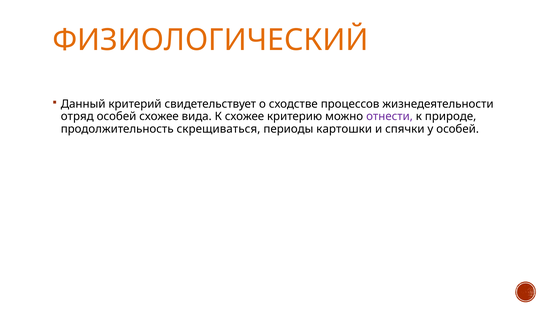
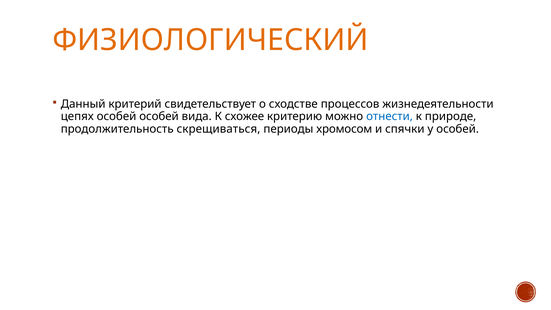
отряд: отряд -> цепях
особей схожее: схожее -> особей
отнести colour: purple -> blue
картошки: картошки -> хромосом
